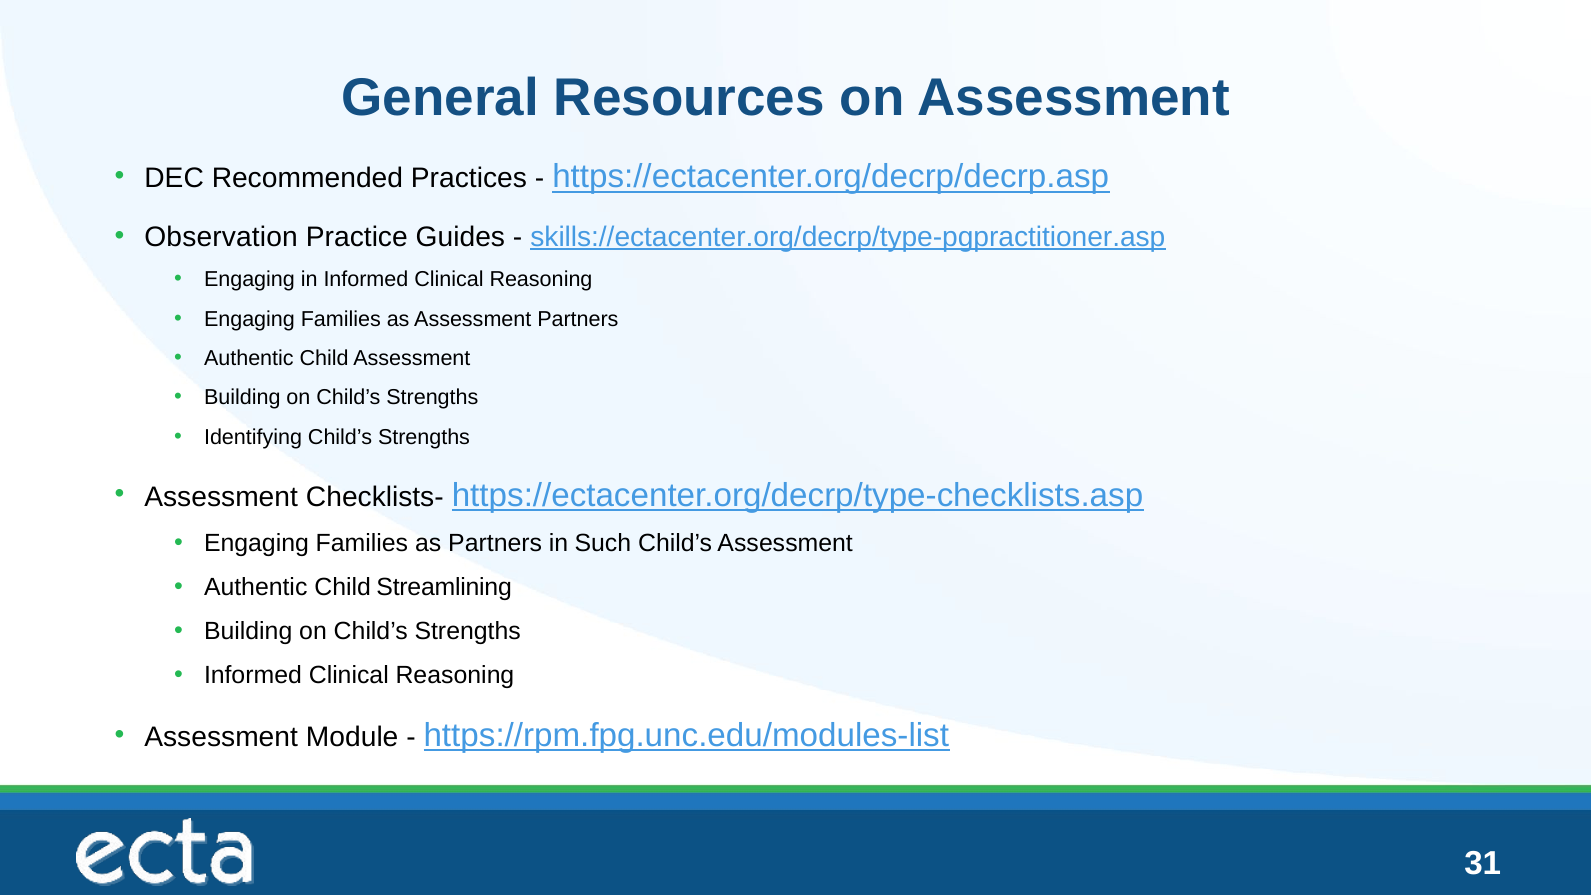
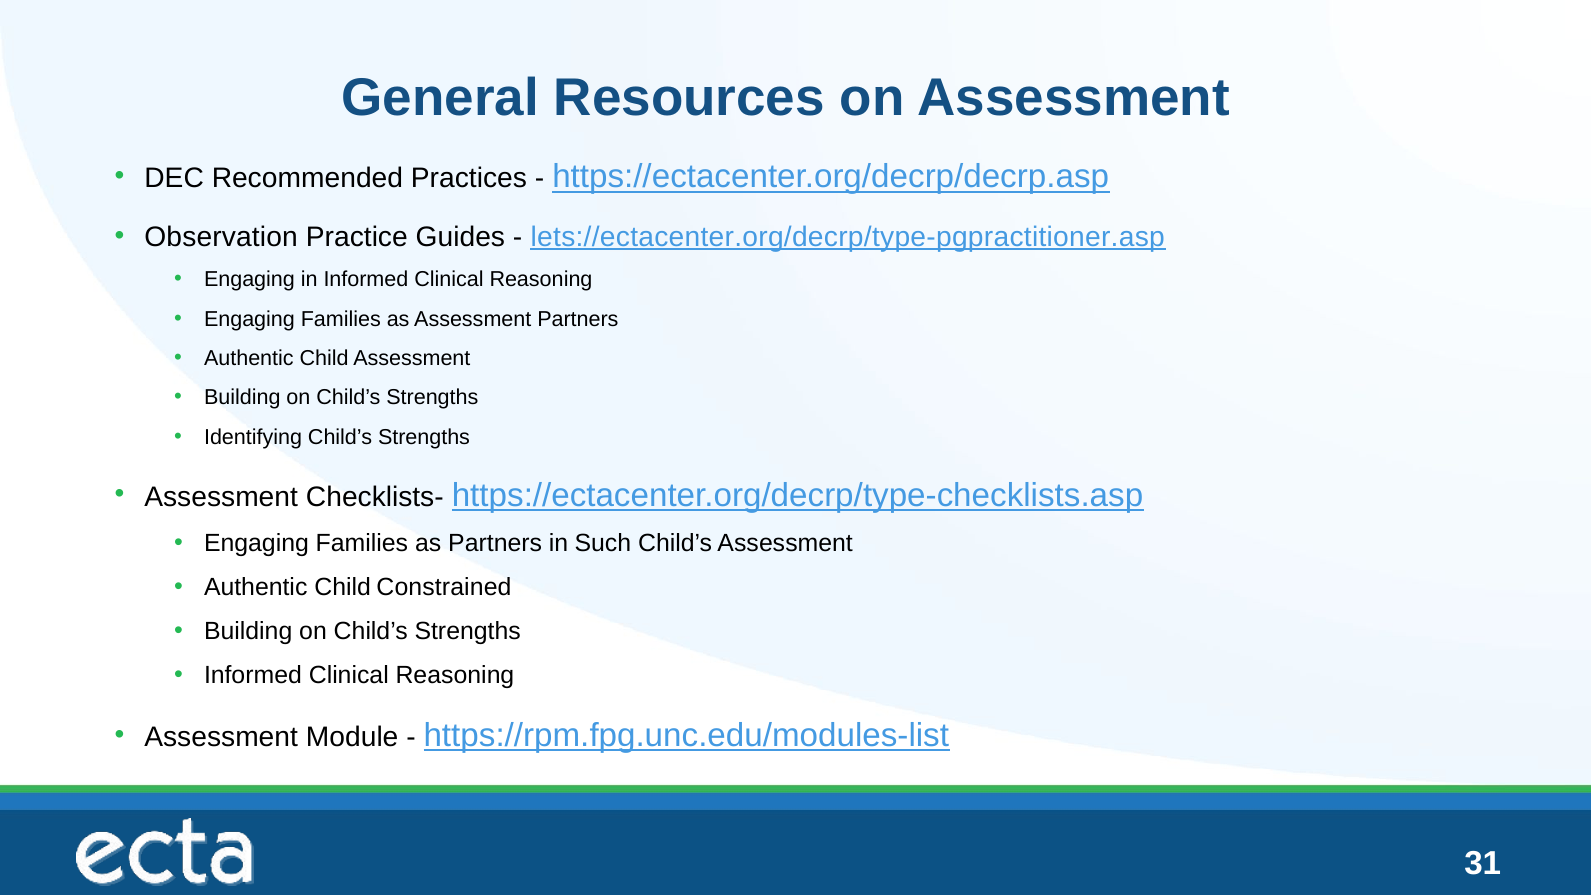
skills://ectacenter.org/decrp/type-pgpractitioner.asp: skills://ectacenter.org/decrp/type-pgpractitioner.asp -> lets://ectacenter.org/decrp/type-pgpractitioner.asp
Streamlining: Streamlining -> Constrained
